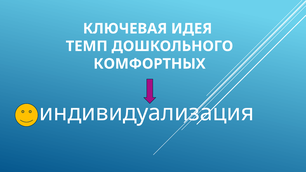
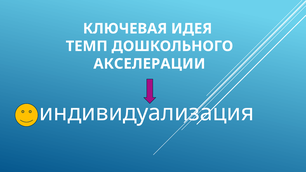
КОМФОРТНЫХ: КОМФОРТНЫХ -> АКСЕЛЕРАЦИИ
